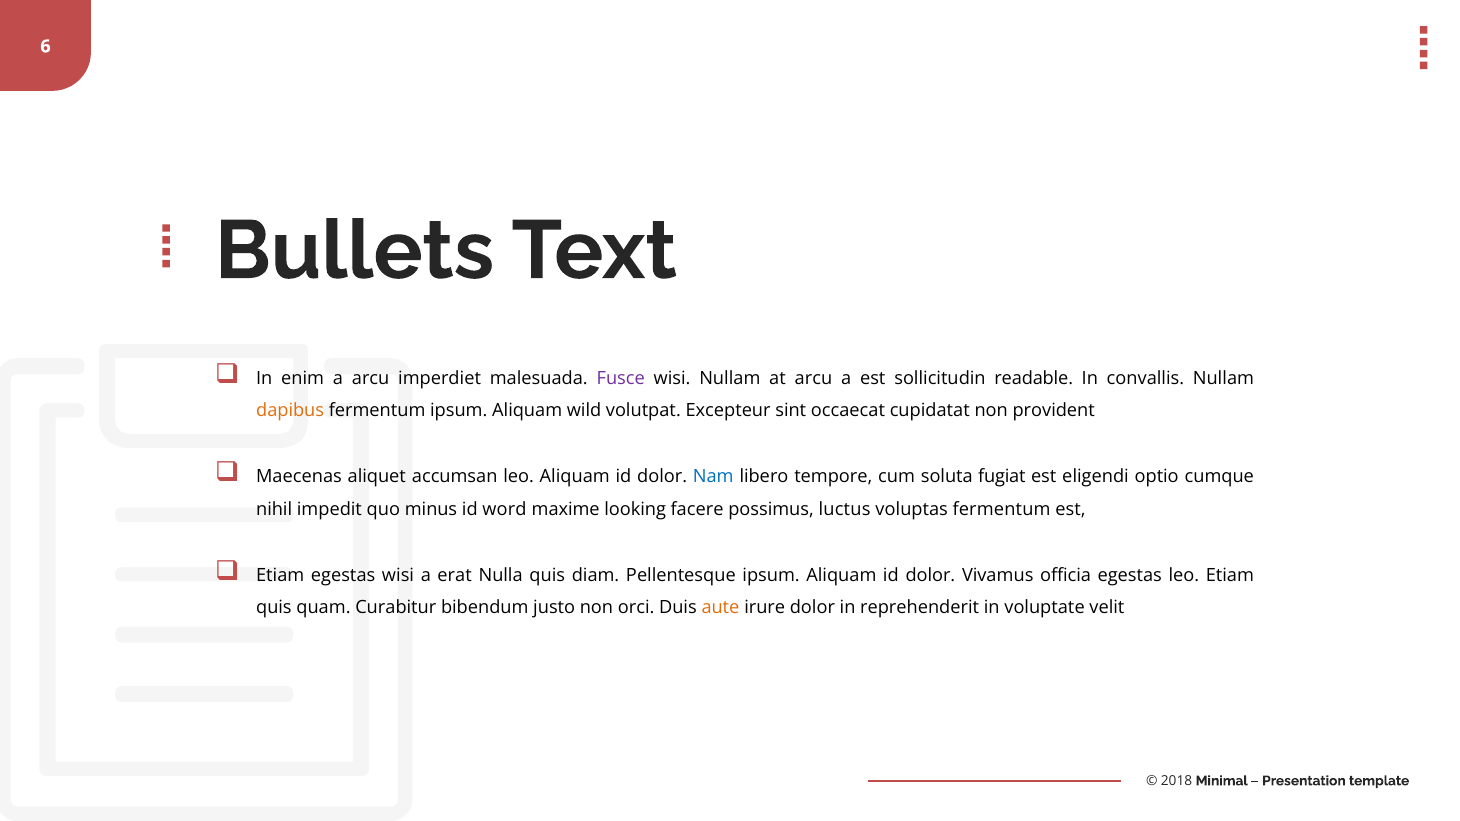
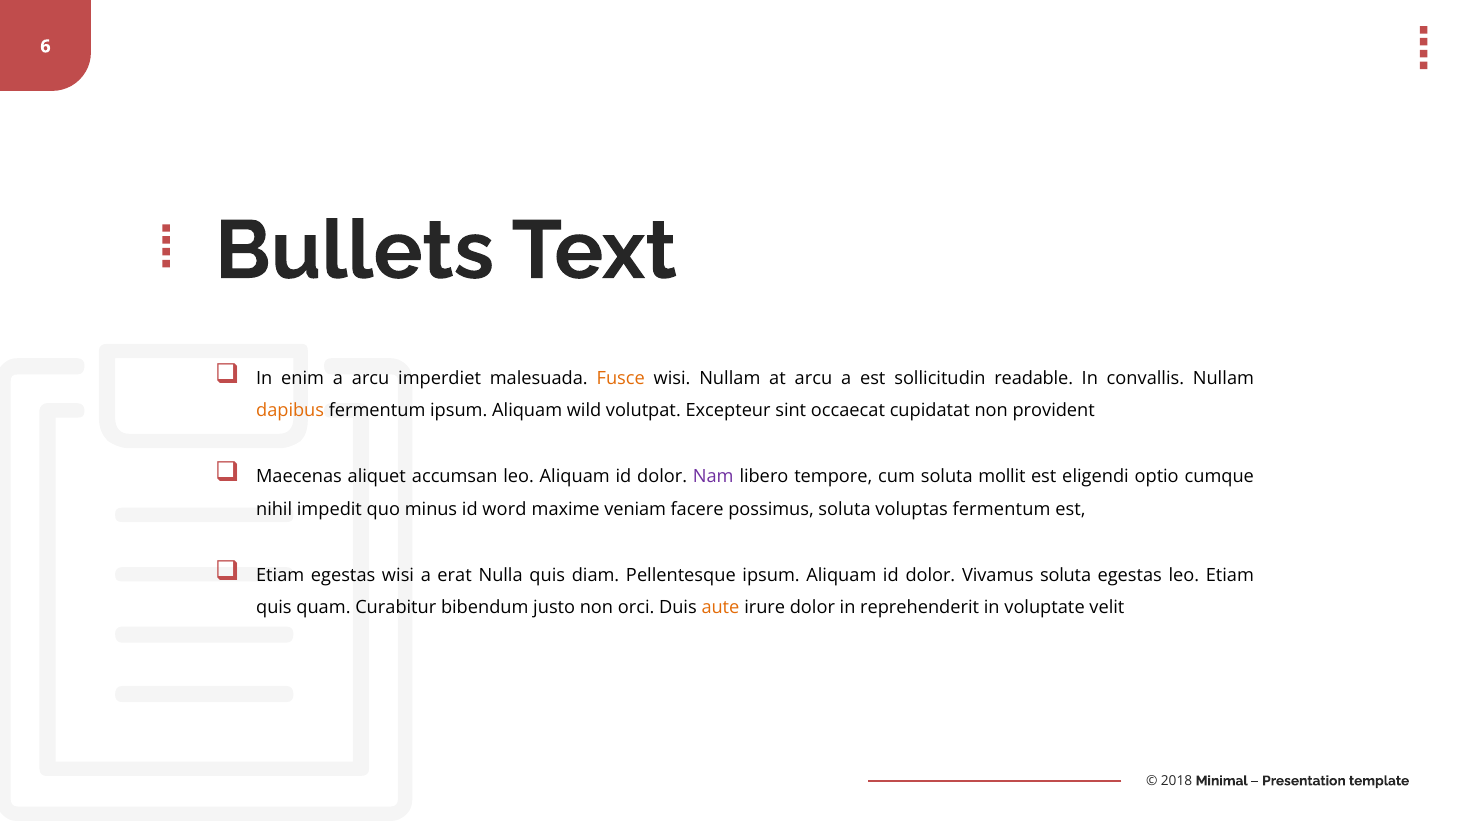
Fusce colour: purple -> orange
Nam colour: blue -> purple
fugiat: fugiat -> mollit
looking: looking -> veniam
possimus luctus: luctus -> soluta
Vivamus officia: officia -> soluta
